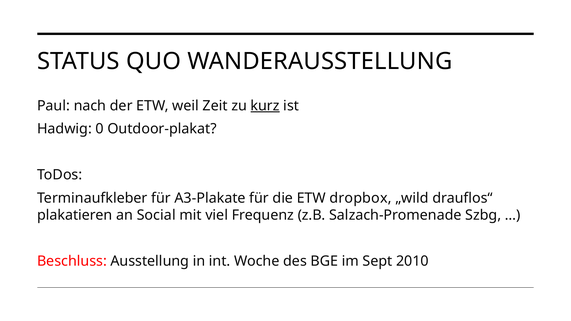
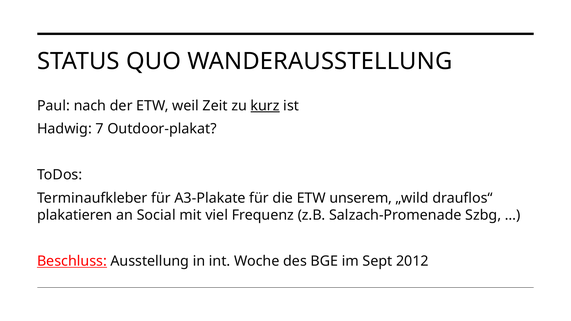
0: 0 -> 7
dropbox: dropbox -> unserem
Beschluss underline: none -> present
2010: 2010 -> 2012
